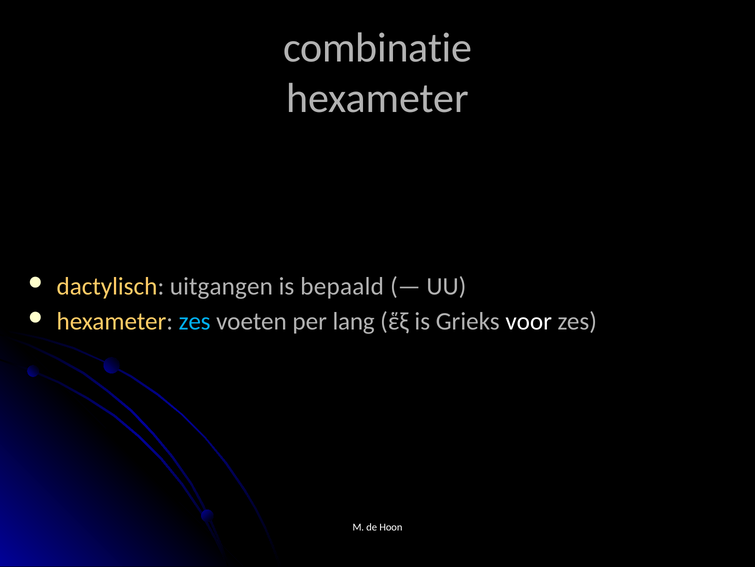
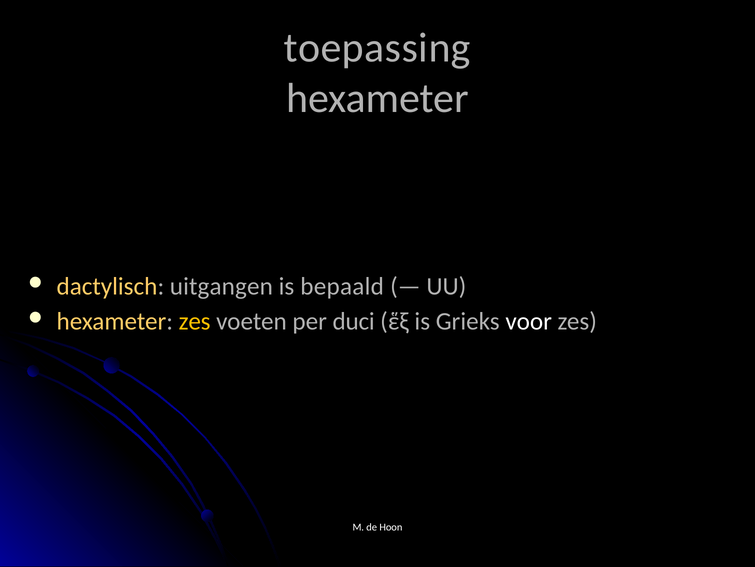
combinatie: combinatie -> toepassing
zes at (195, 321) colour: light blue -> yellow
lang: lang -> duci
